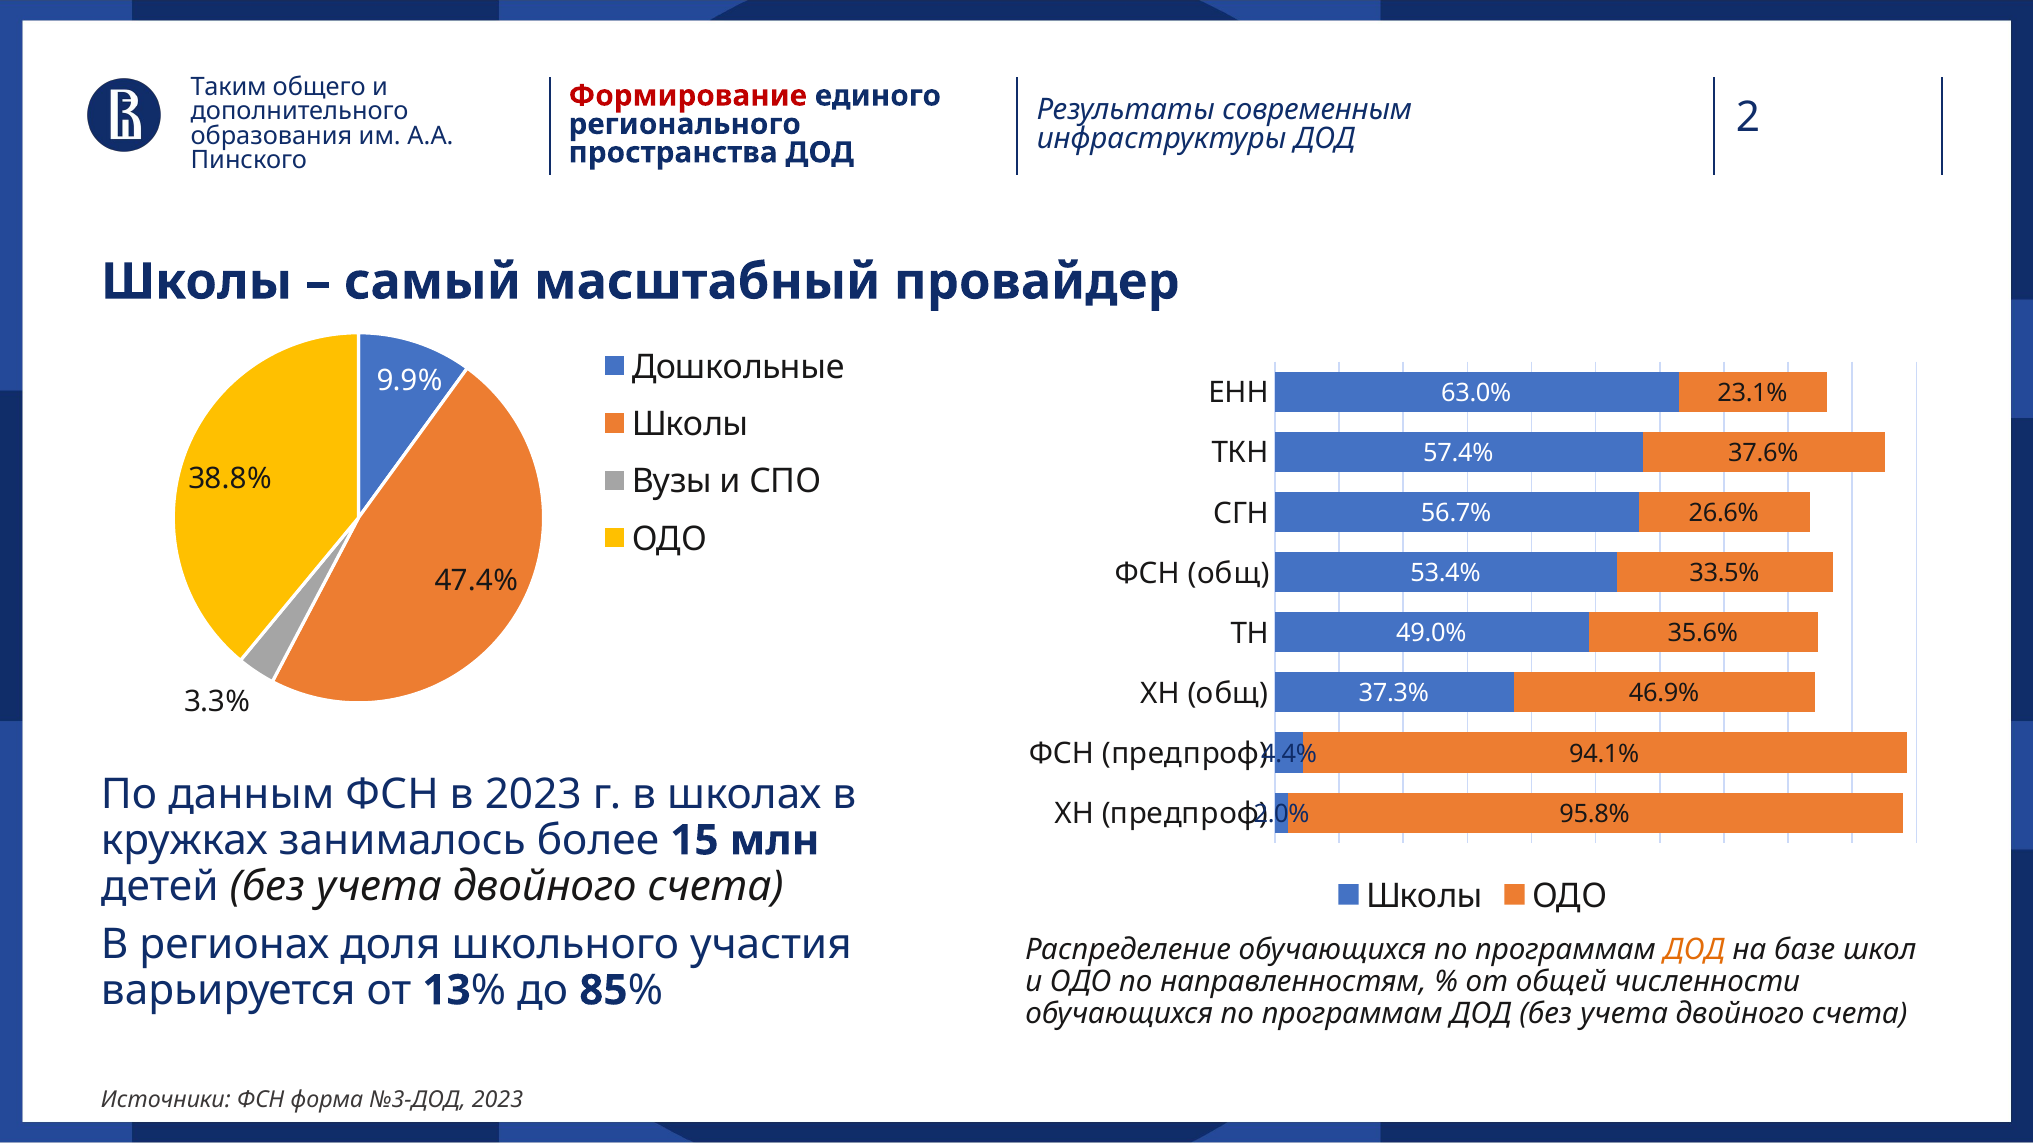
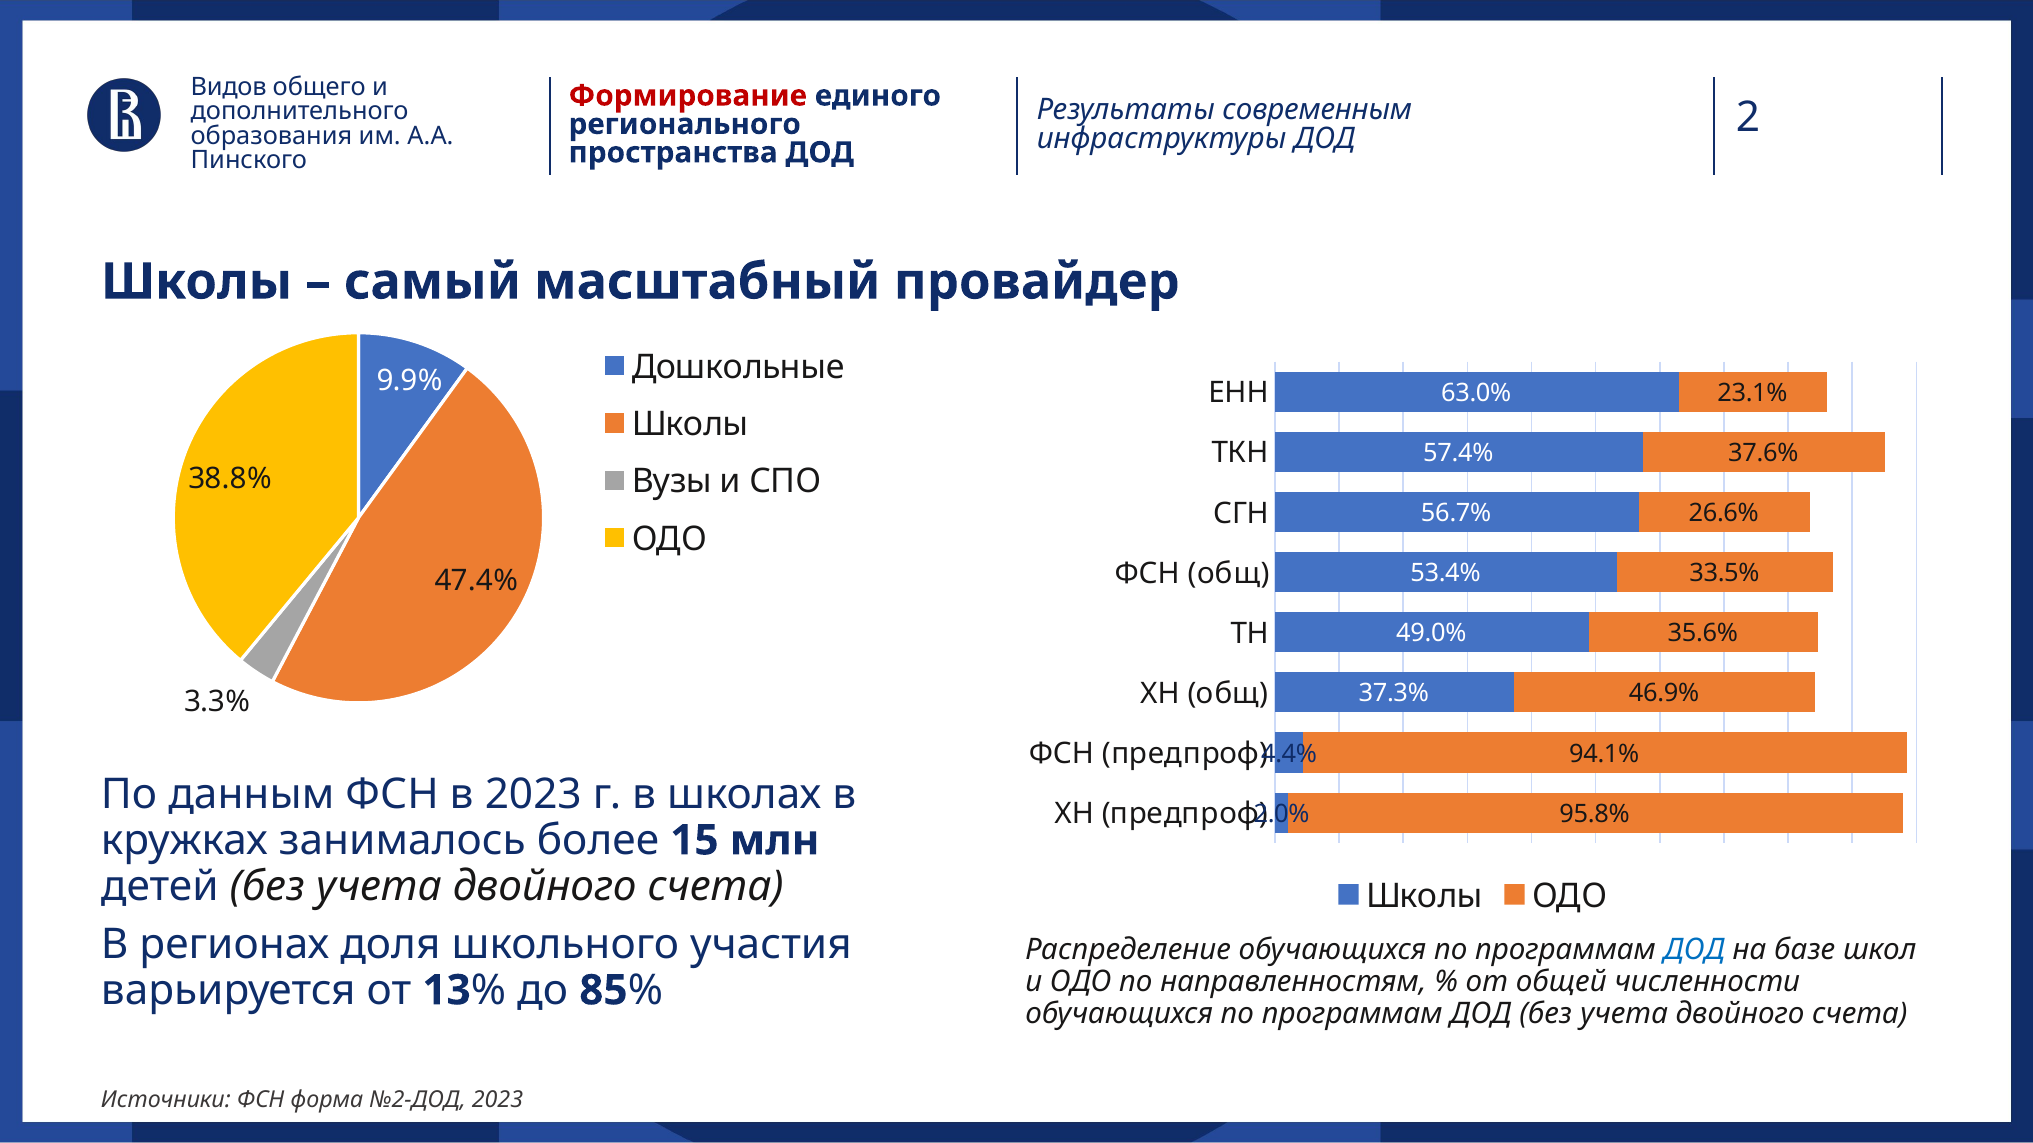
Таким: Таким -> Видов
ДОД at (1694, 950) colour: orange -> blue
№3-ДОД: №3-ДОД -> №2-ДОД
